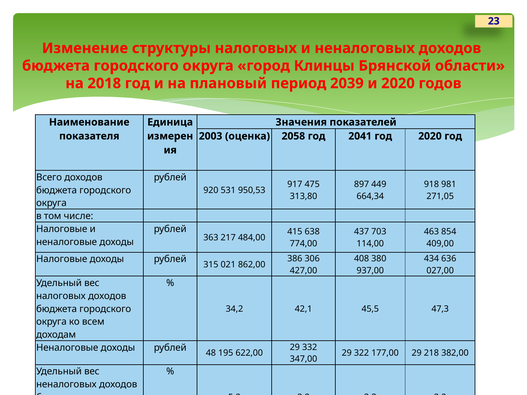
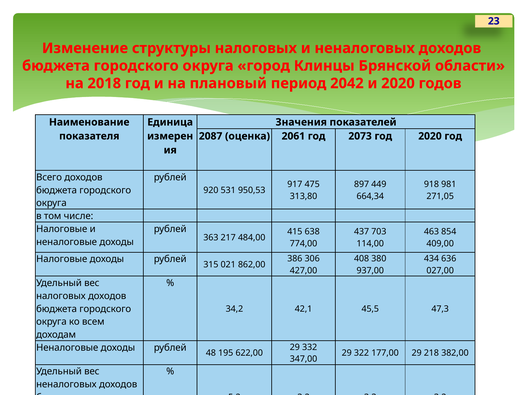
2039: 2039 -> 2042
2003: 2003 -> 2087
2058: 2058 -> 2061
2041: 2041 -> 2073
